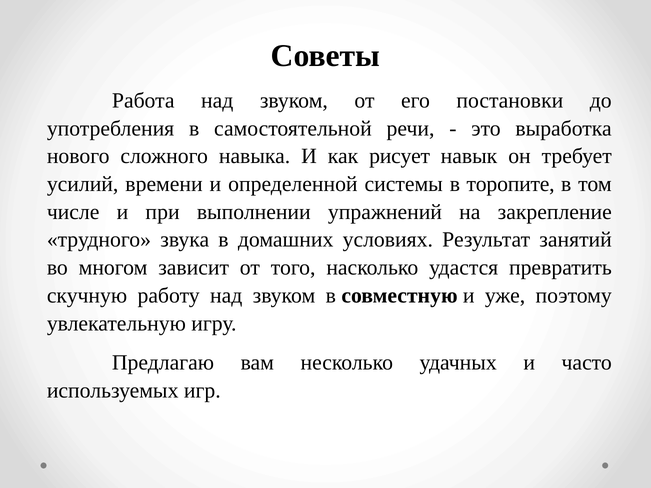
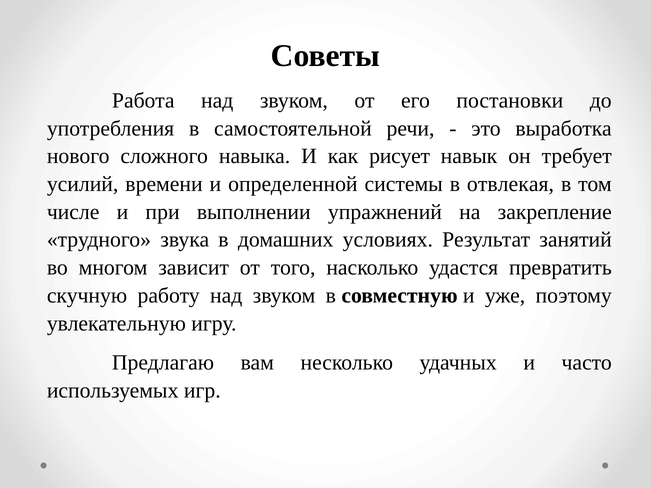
торопите: торопите -> отвлекая
